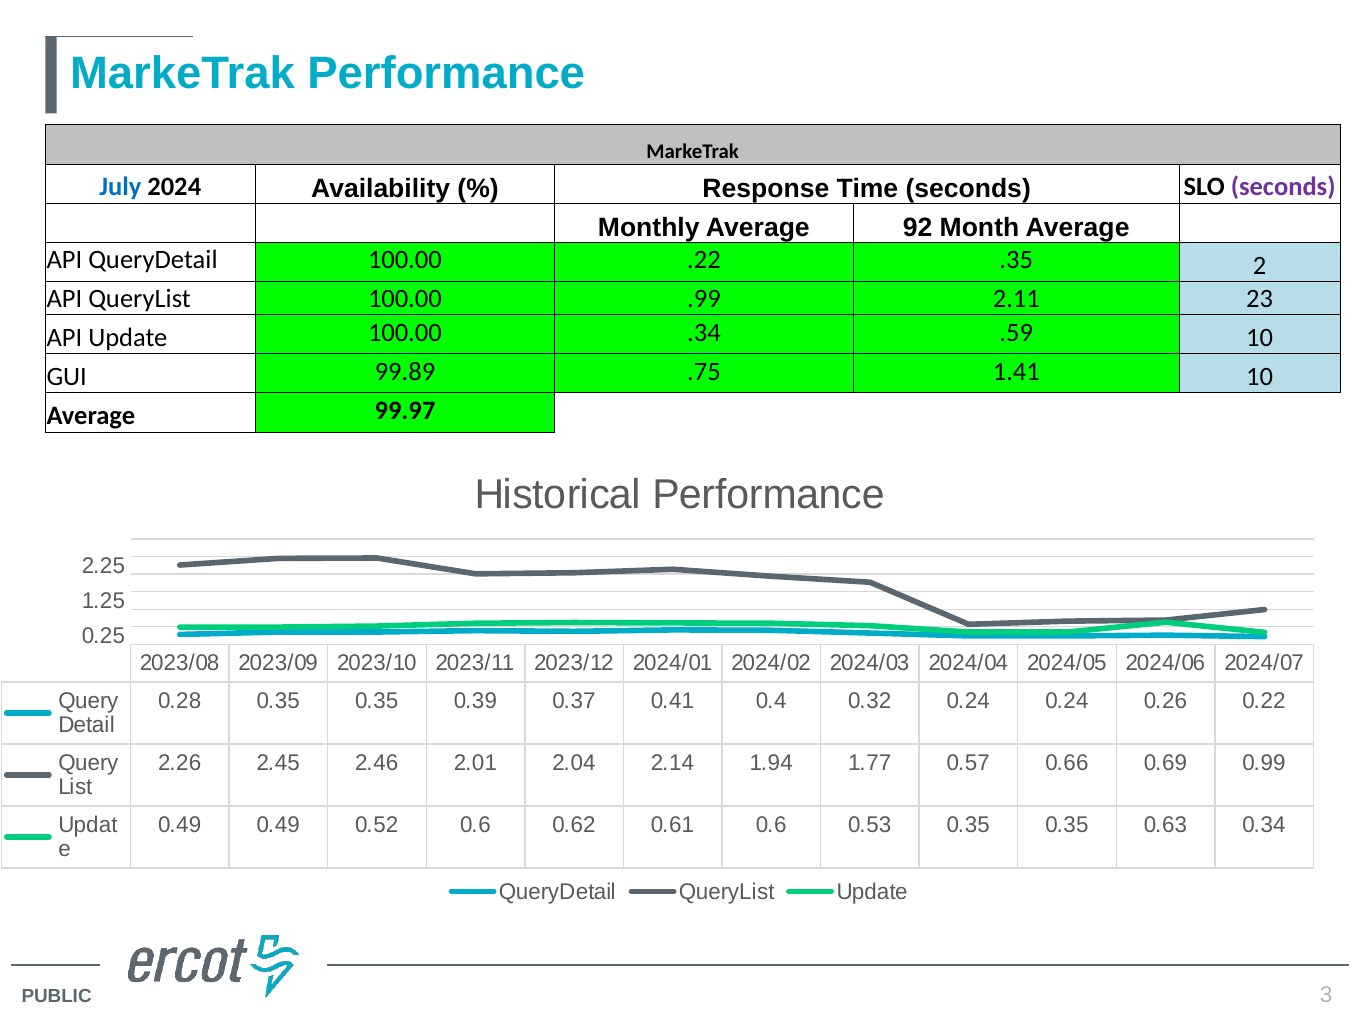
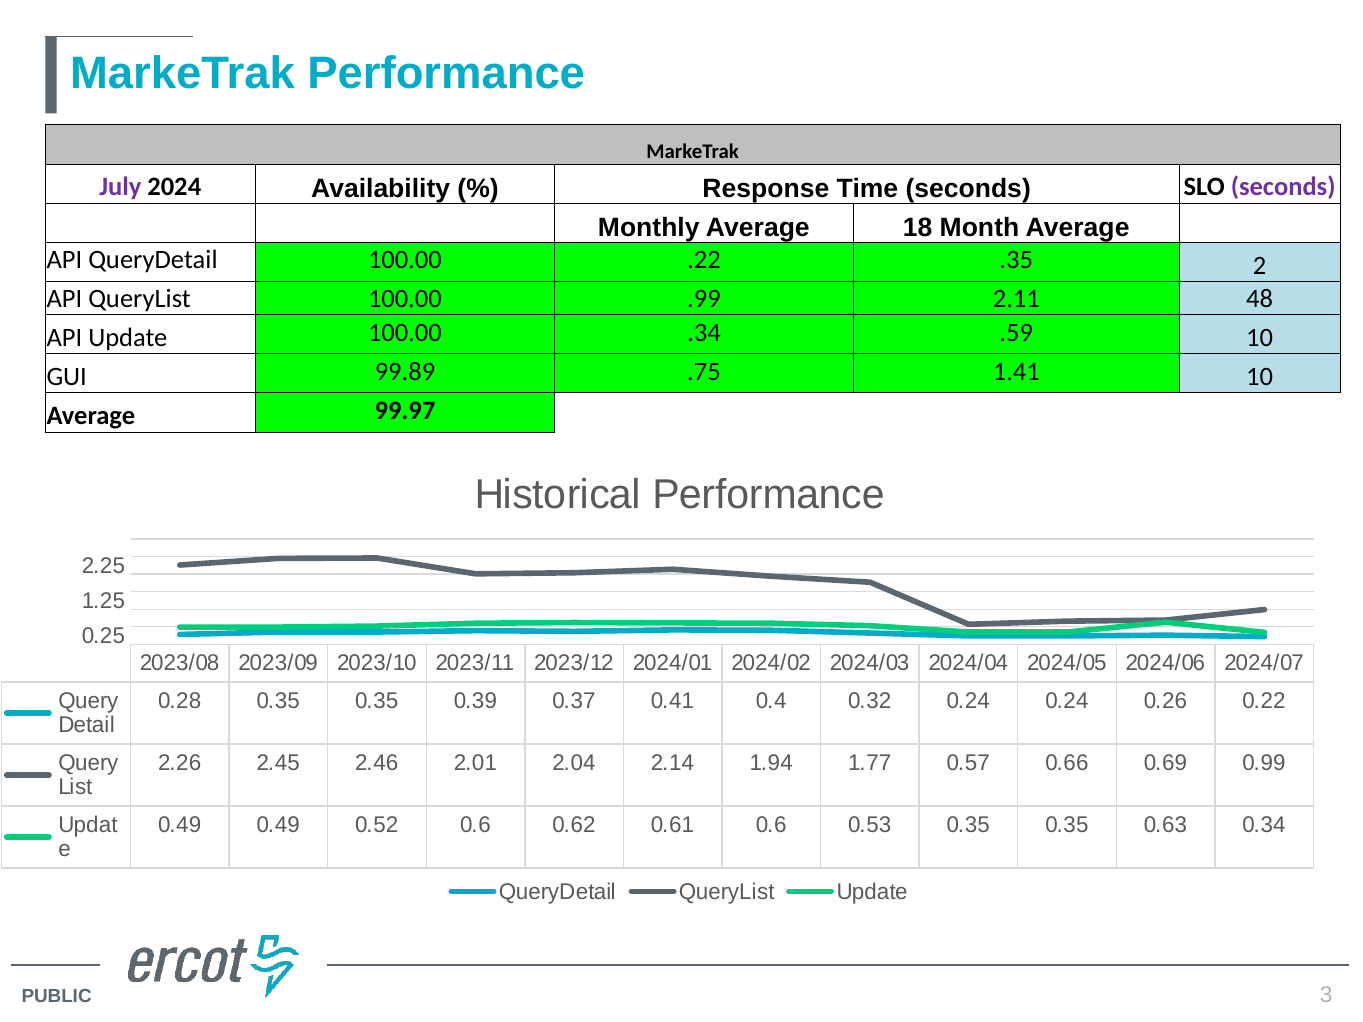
July colour: blue -> purple
92: 92 -> 18
23: 23 -> 48
